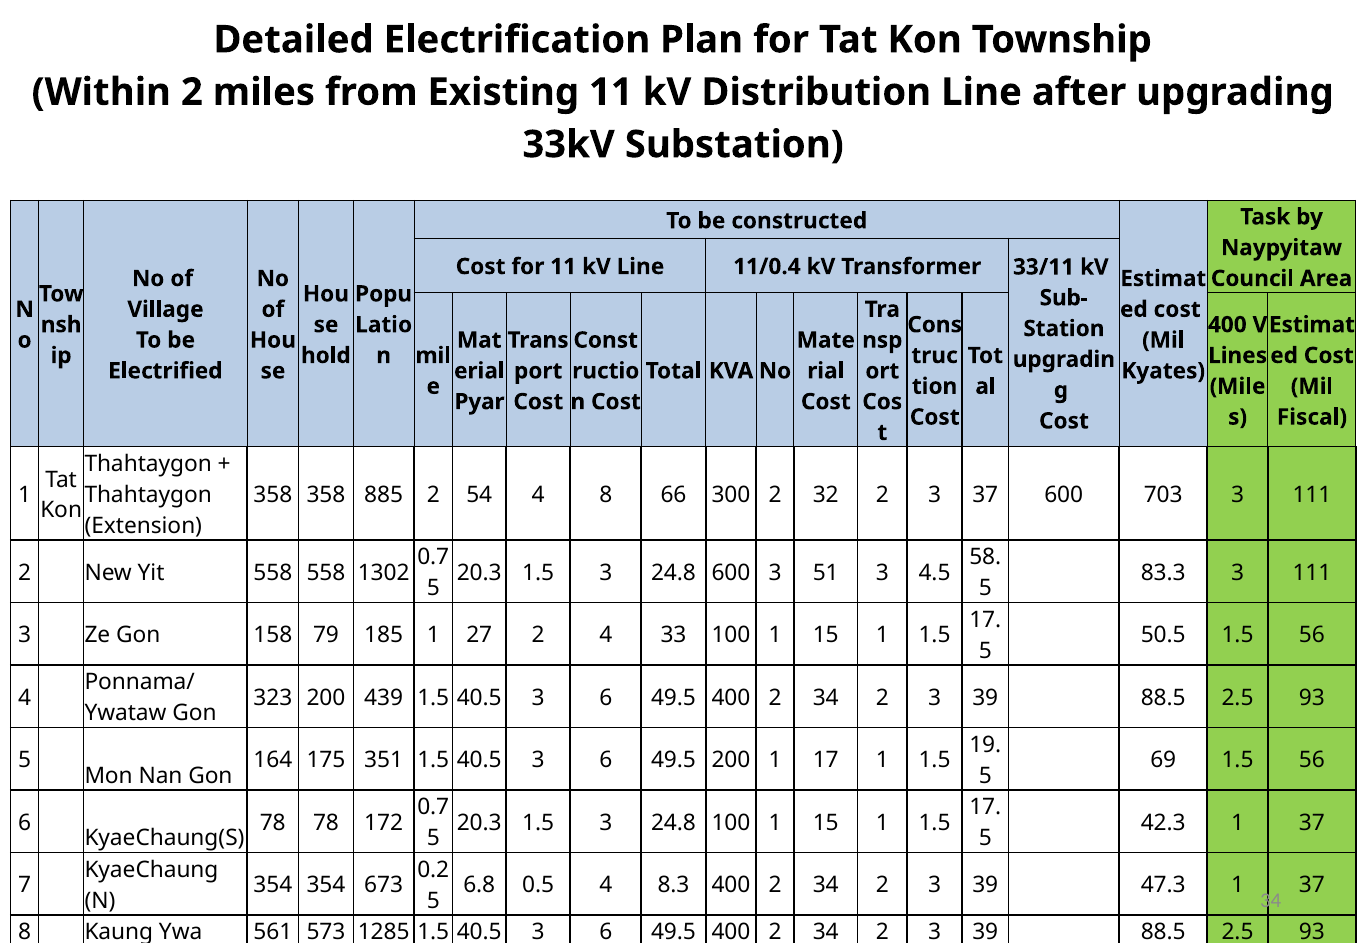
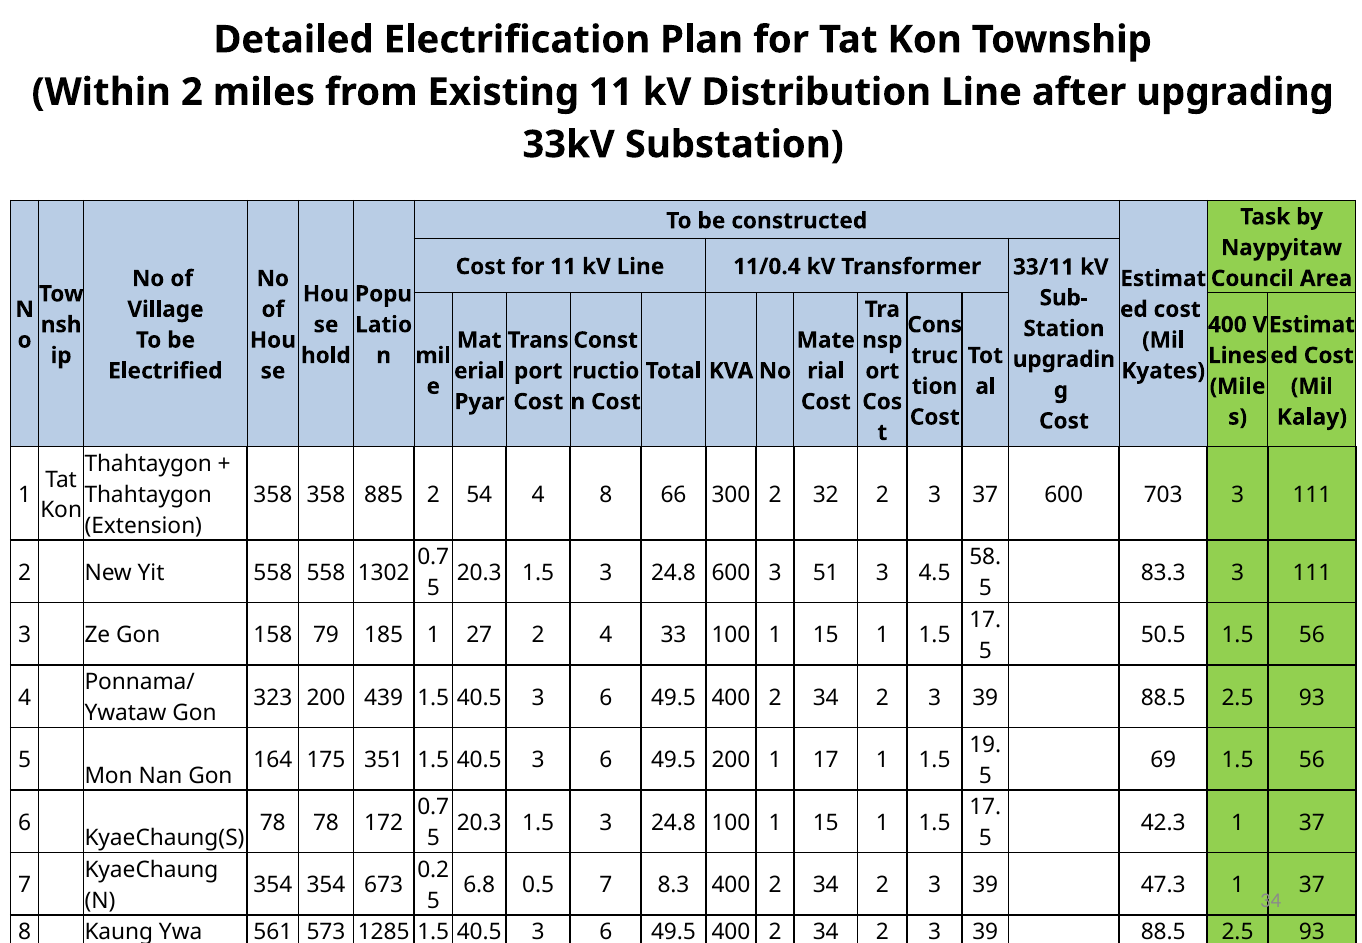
Fiscal: Fiscal -> Kalay
0.5 4: 4 -> 7
